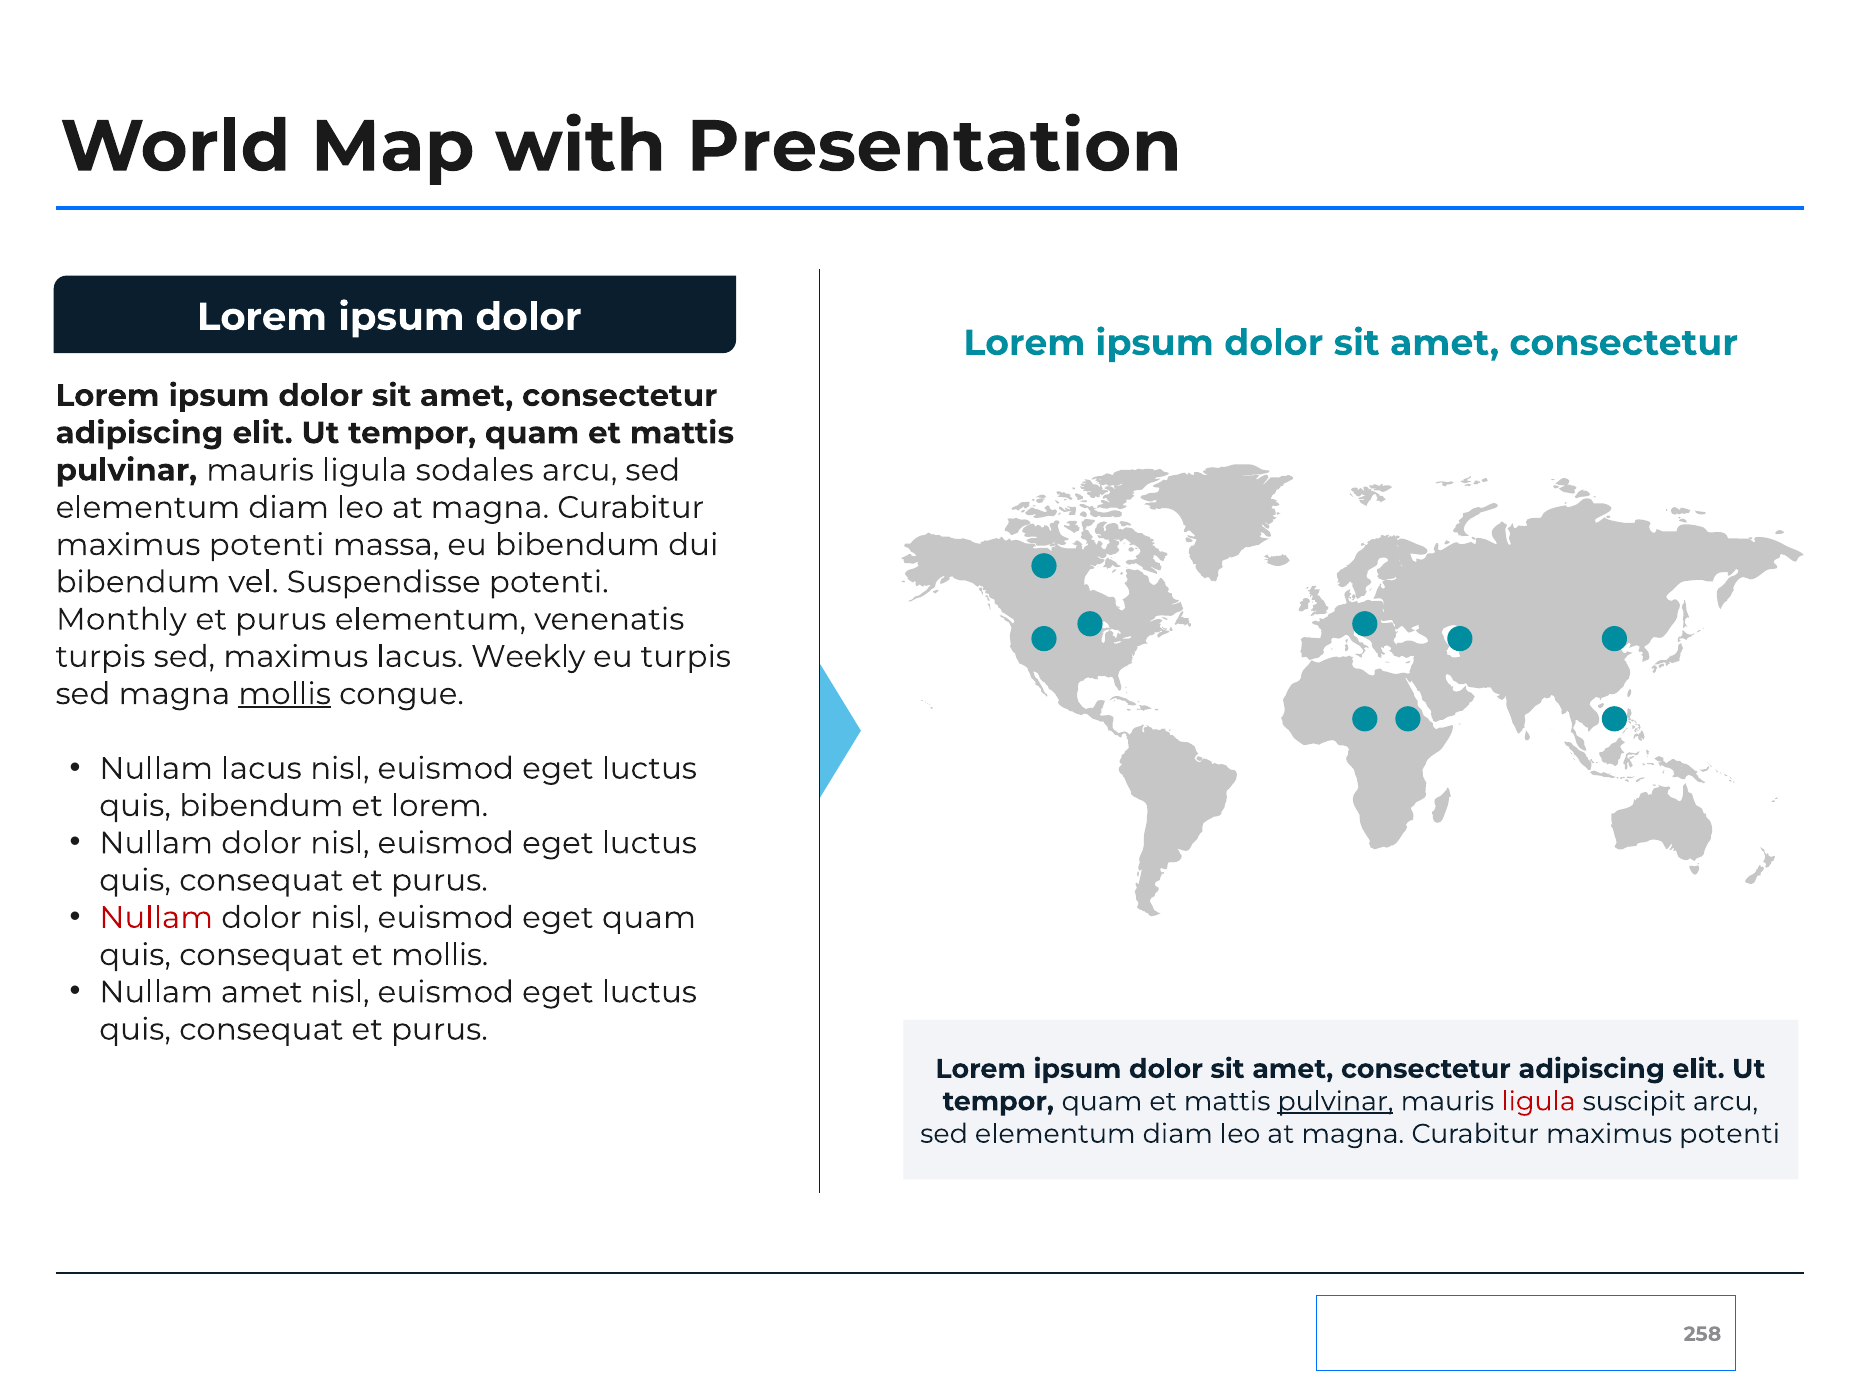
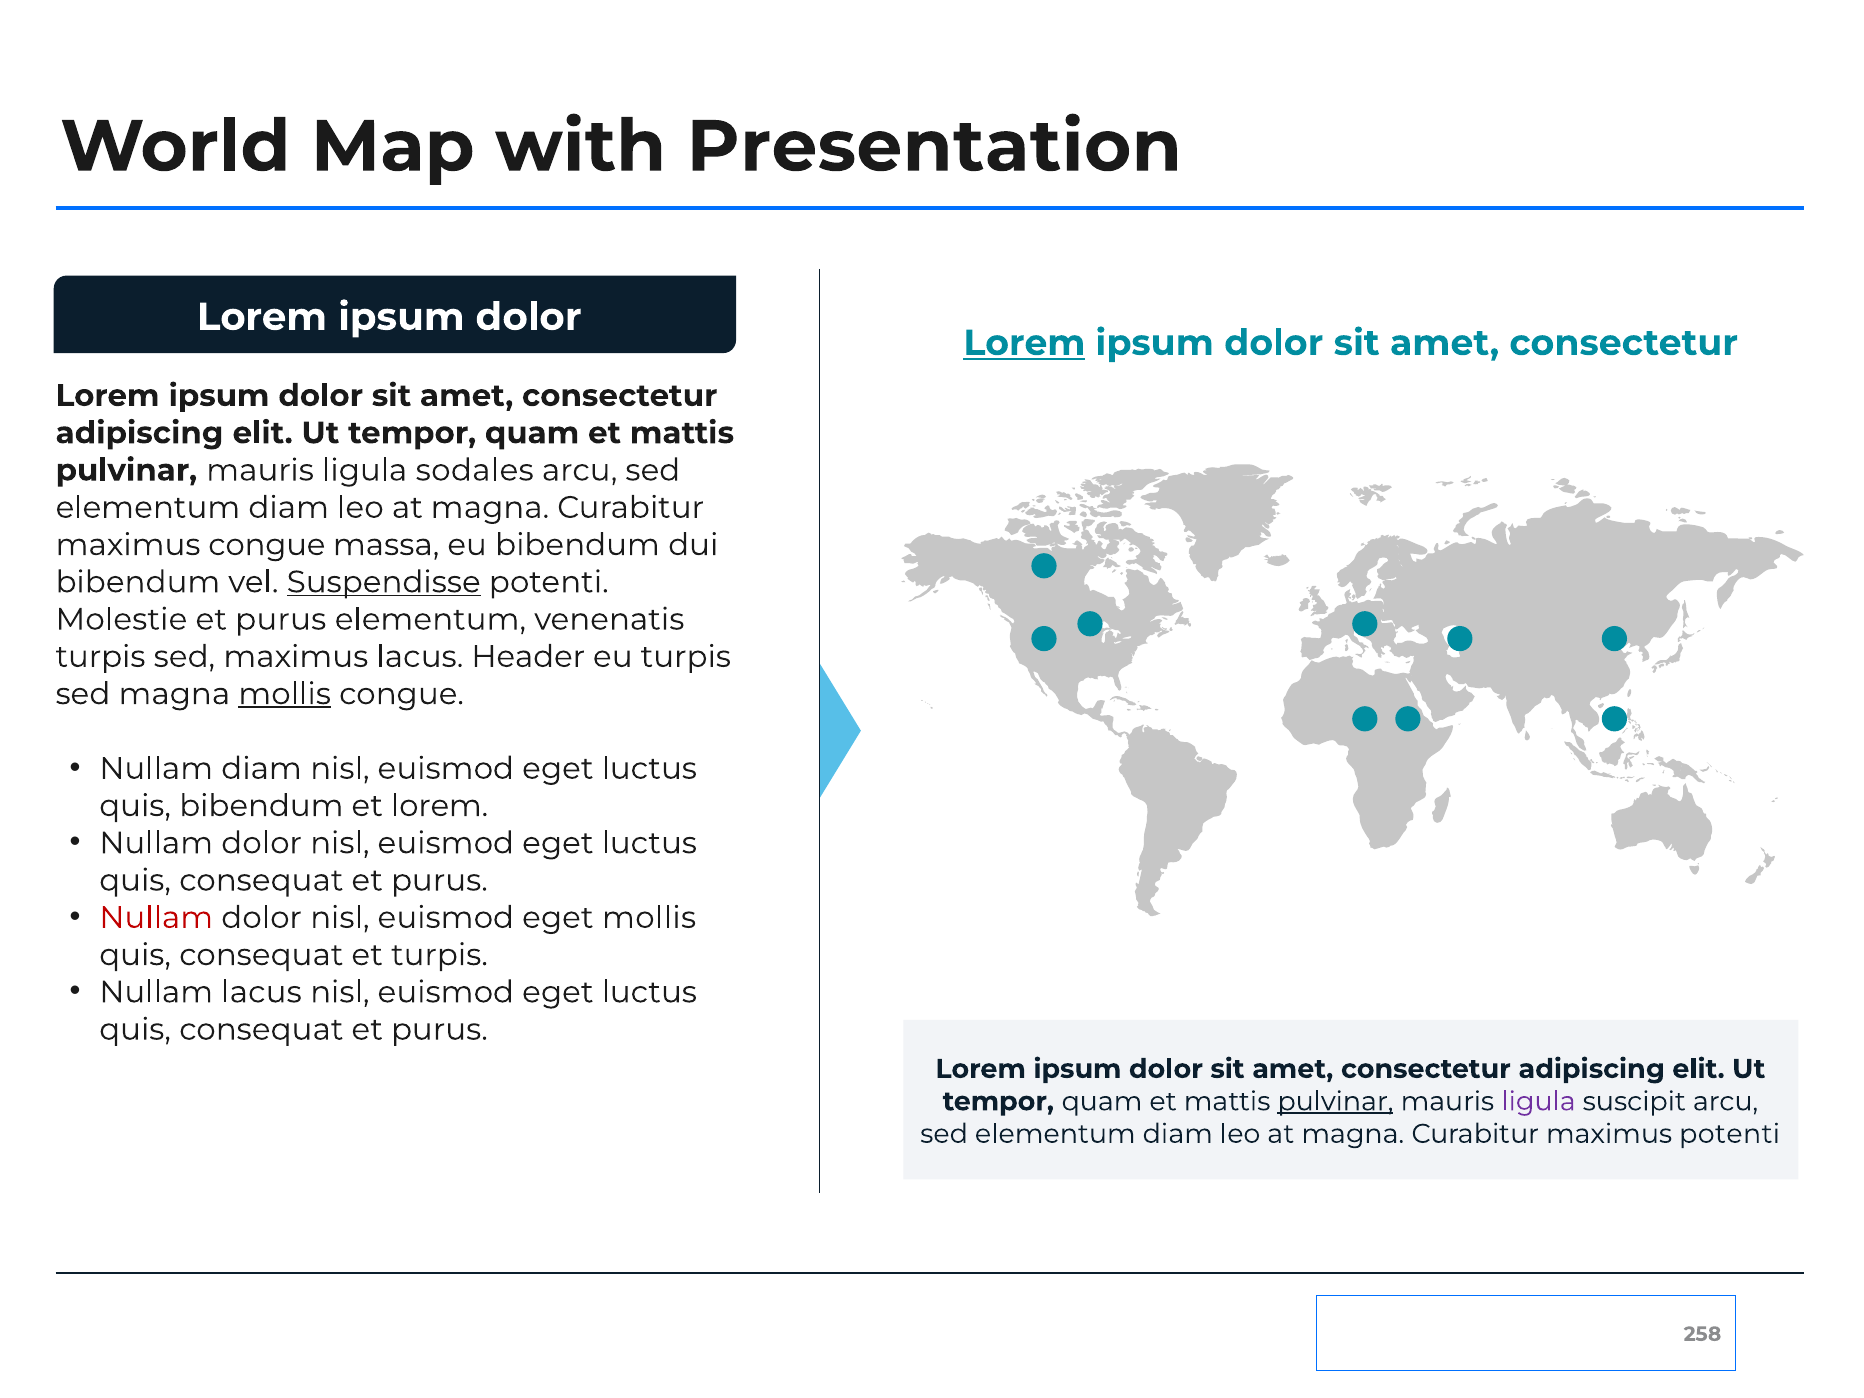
Lorem at (1024, 343) underline: none -> present
potenti at (267, 545): potenti -> congue
Suspendisse underline: none -> present
Monthly: Monthly -> Molestie
Weekly: Weekly -> Header
Nullam lacus: lacus -> diam
eget quam: quam -> mollis
et mollis: mollis -> turpis
Nullam amet: amet -> lacus
ligula at (1539, 1101) colour: red -> purple
